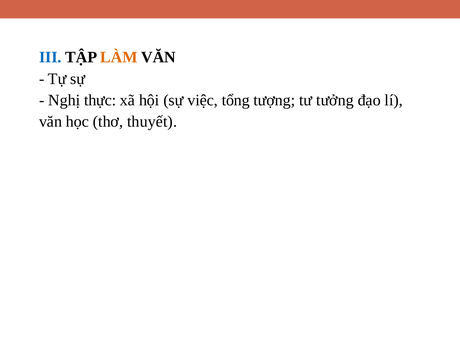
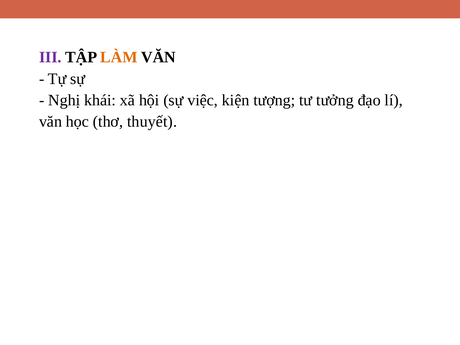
III colour: blue -> purple
thực: thực -> khái
tổng: tổng -> kiện
